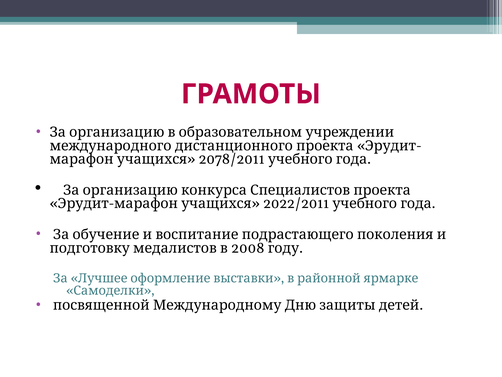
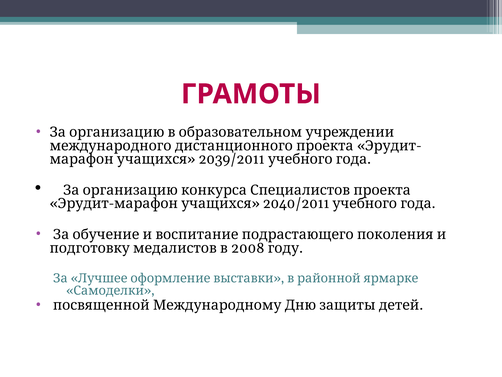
2078/2011: 2078/2011 -> 2039/2011
2022/2011: 2022/2011 -> 2040/2011
